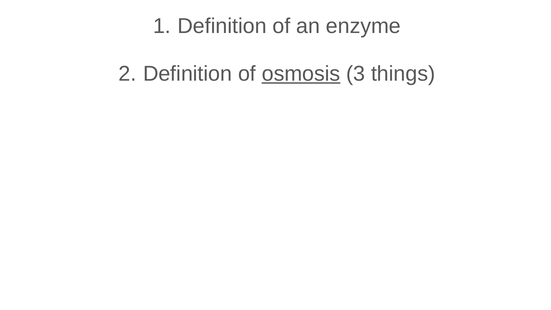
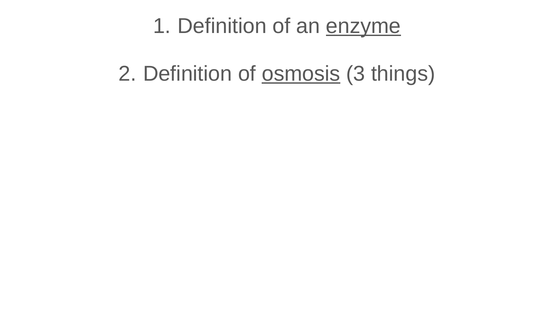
enzyme underline: none -> present
